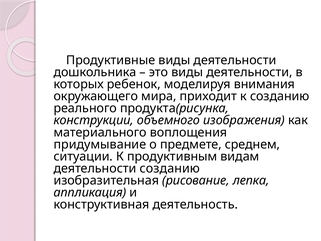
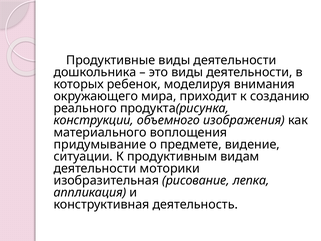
среднем: среднем -> видение
деятельности созданию: созданию -> моторики
